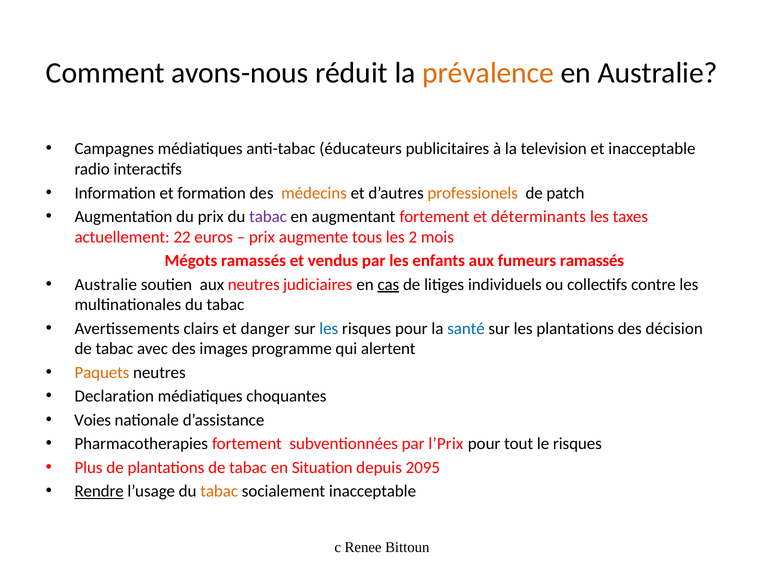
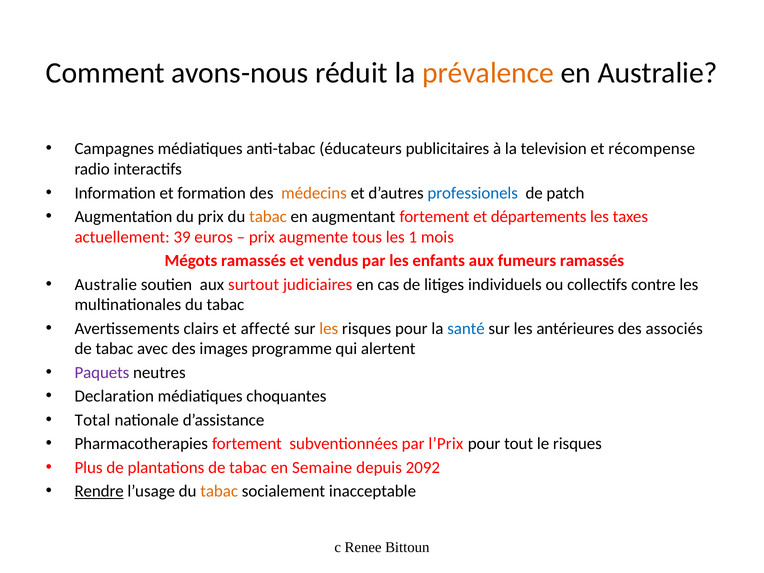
et inacceptable: inacceptable -> récompense
professionels colour: orange -> blue
tabac at (268, 217) colour: purple -> orange
déterminants: déterminants -> départements
22: 22 -> 39
2: 2 -> 1
aux neutres: neutres -> surtout
cas underline: present -> none
danger: danger -> affecté
les at (329, 329) colour: blue -> orange
les plantations: plantations -> antérieures
décision: décision -> associés
Paquets colour: orange -> purple
Voies: Voies -> Total
Situation: Situation -> Semaine
2095: 2095 -> 2092
